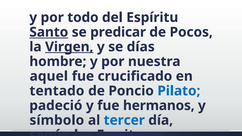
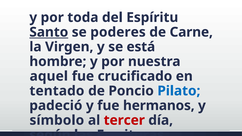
todo: todo -> toda
predicar: predicar -> poderes
Pocos: Pocos -> Carne
Virgen underline: present -> none
días: días -> está
tercer colour: blue -> red
